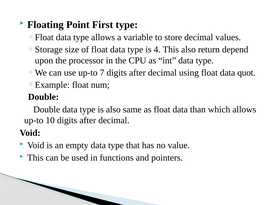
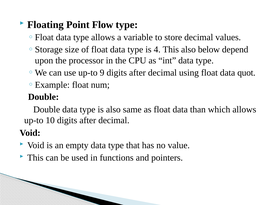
First: First -> Flow
return: return -> below
7: 7 -> 9
